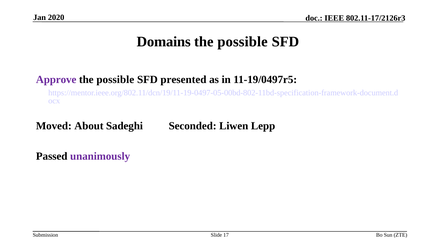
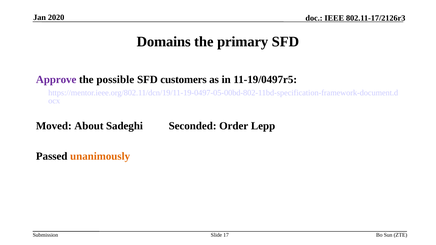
possible at (243, 42): possible -> primary
presented: presented -> customers
Liwen: Liwen -> Order
unanimously colour: purple -> orange
